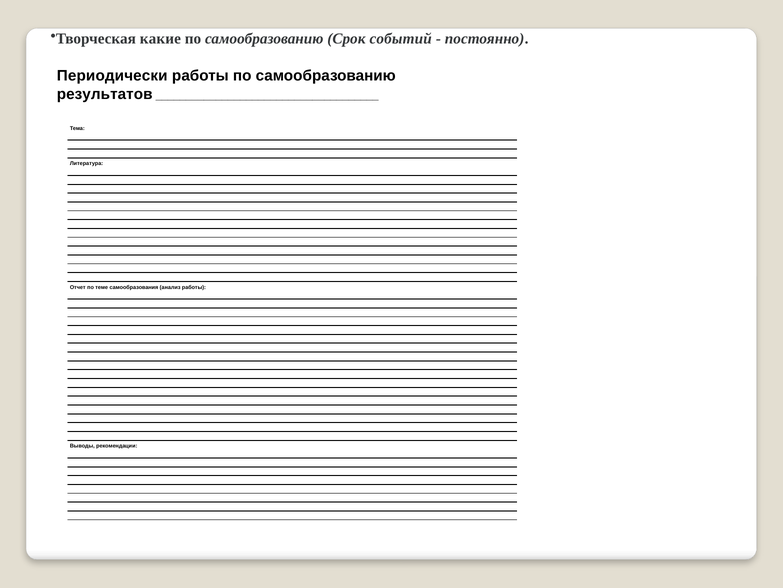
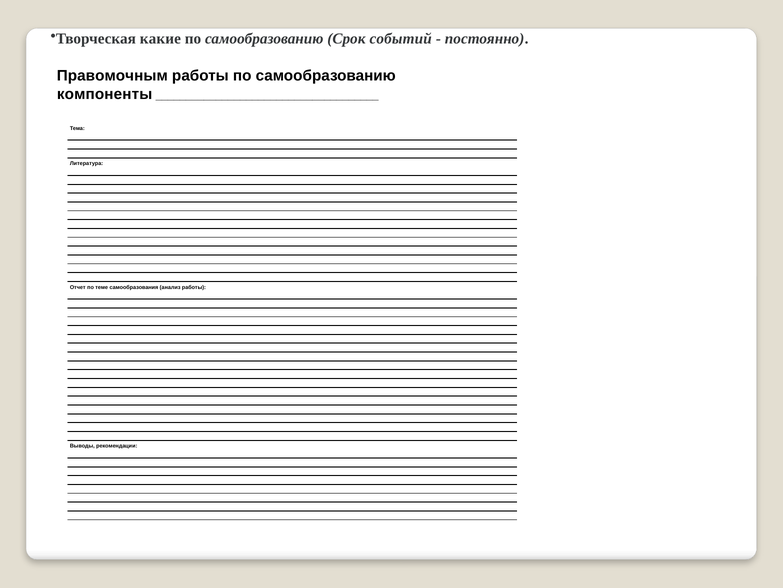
Периодически: Периодически -> Правомочным
результатов: результатов -> компоненты
